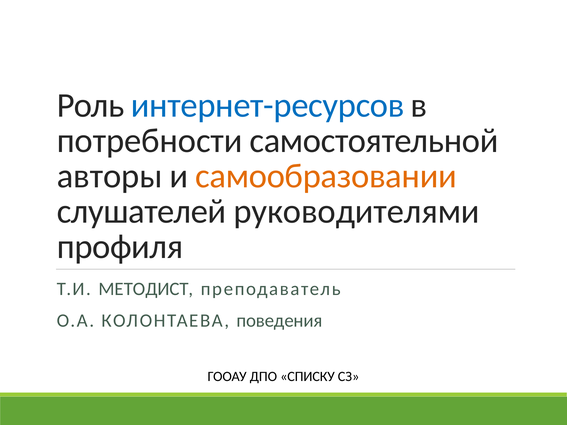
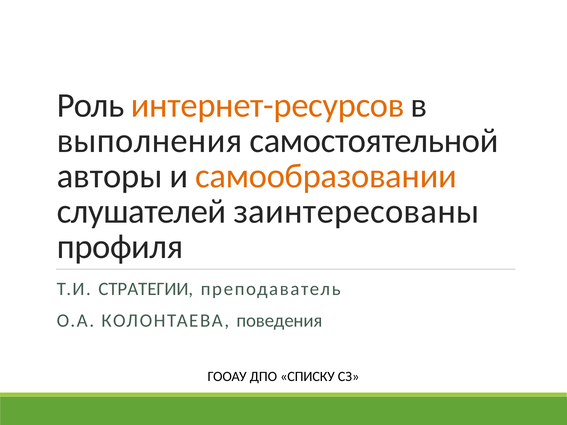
интернет-ресурсов colour: blue -> orange
потребности: потребности -> выполнения
руководителями: руководителями -> заинтересованы
МЕТОДИСТ: МЕТОДИСТ -> СТРАТЕГИИ
